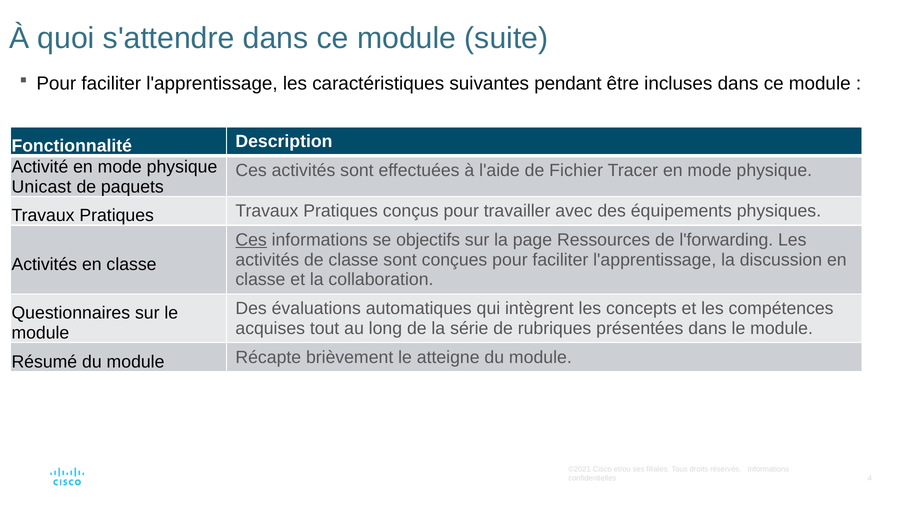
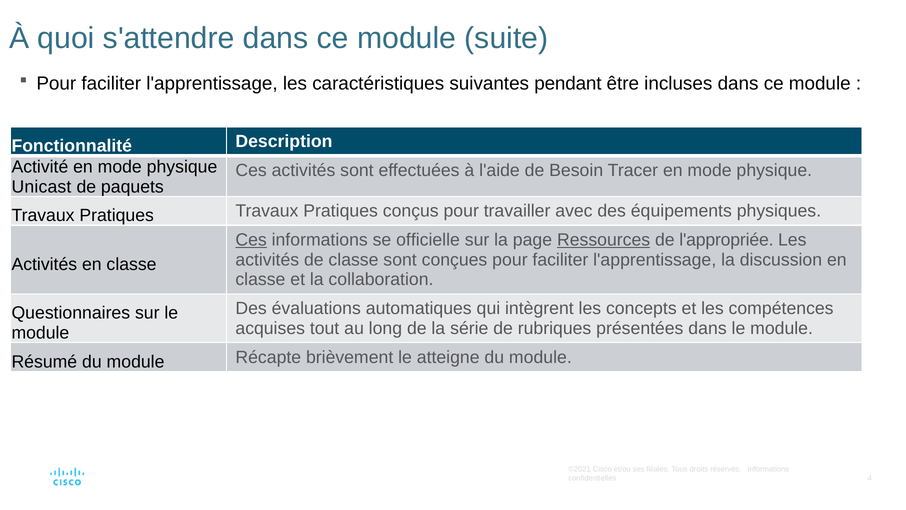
Fichier: Fichier -> Besoin
objectifs: objectifs -> officielle
Ressources underline: none -> present
l'forwarding: l'forwarding -> l'appropriée
